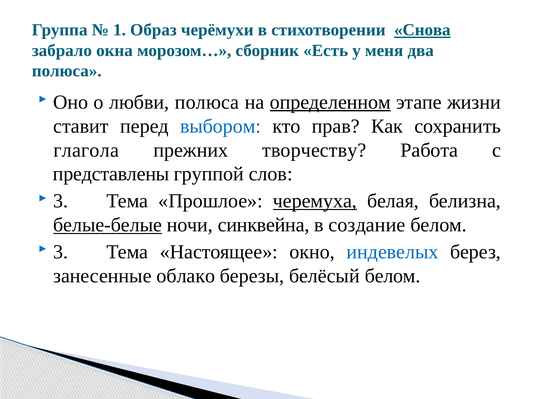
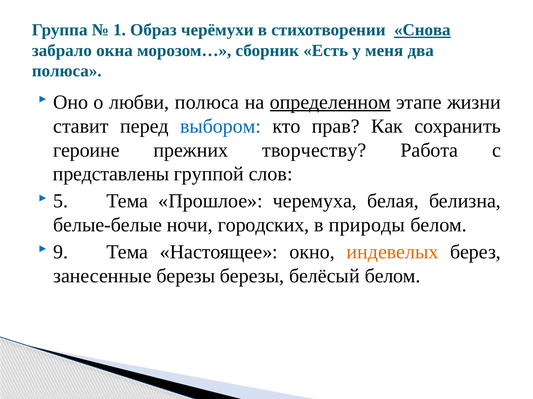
глагола: глагола -> героине
3 at (61, 201): 3 -> 5
черемуха underline: present -> none
белые-белые underline: present -> none
синквейна: синквейна -> городских
создание: создание -> природы
3 at (61, 252): 3 -> 9
индевелых colour: blue -> orange
занесенные облако: облако -> березы
